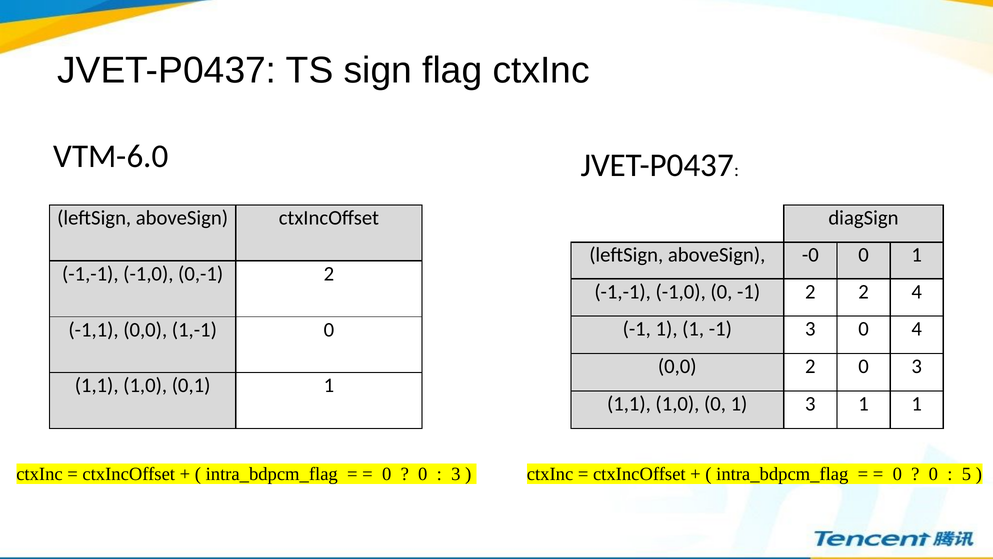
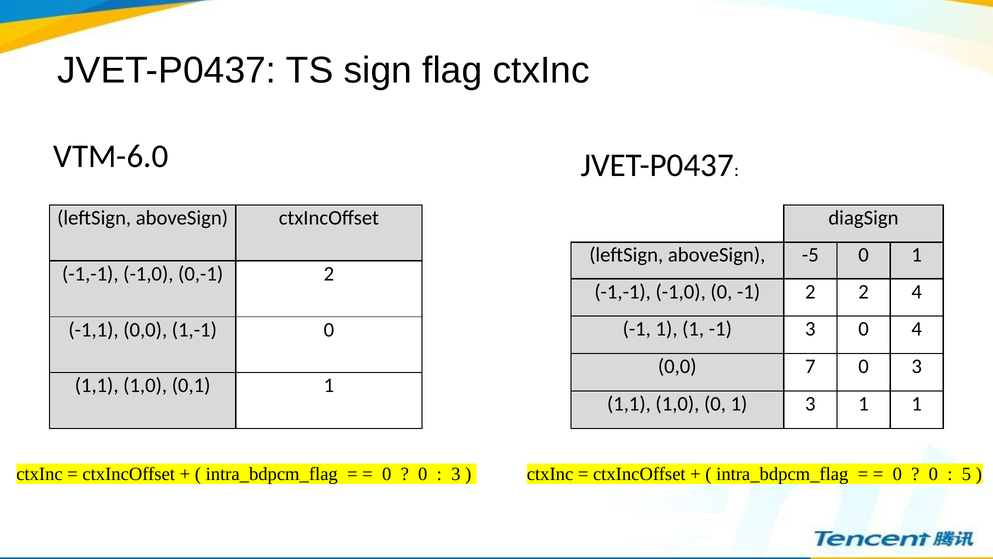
-0: -0 -> -5
0,0 2: 2 -> 7
